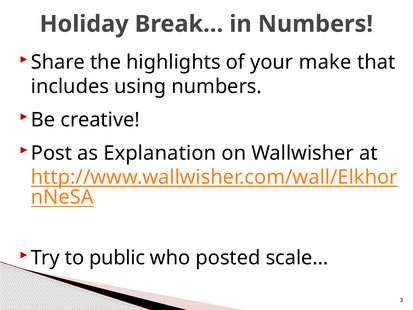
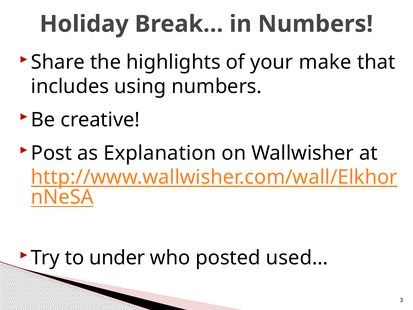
public: public -> under
scale…: scale… -> used…
